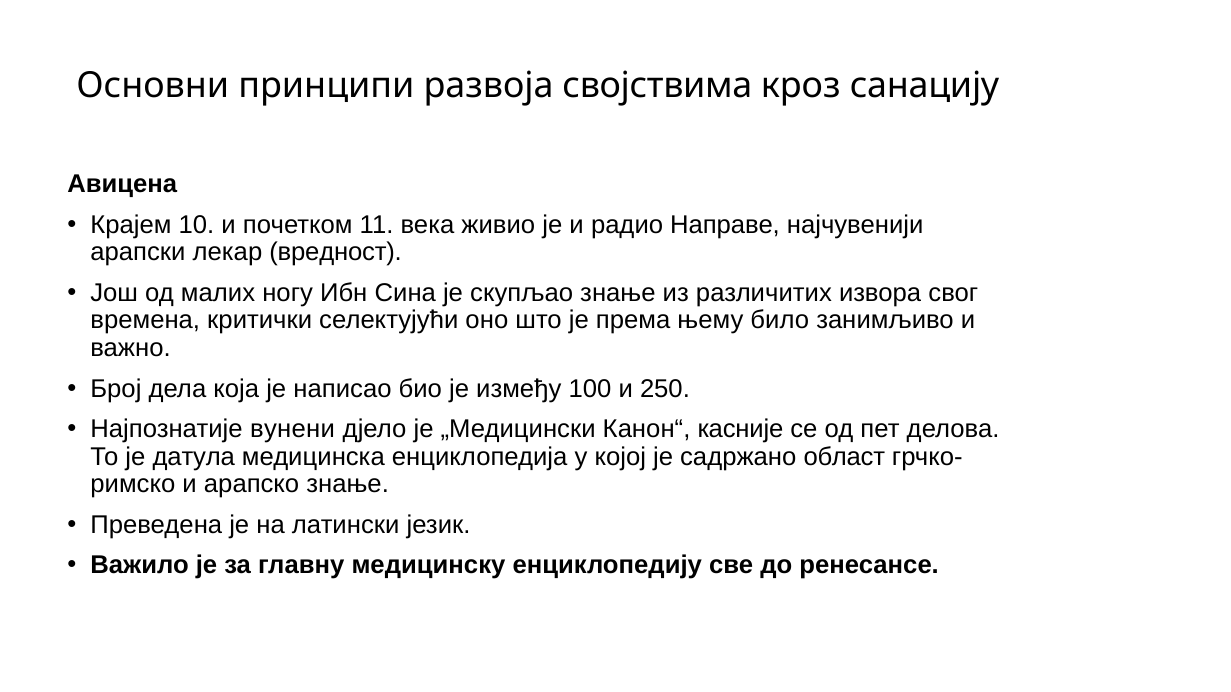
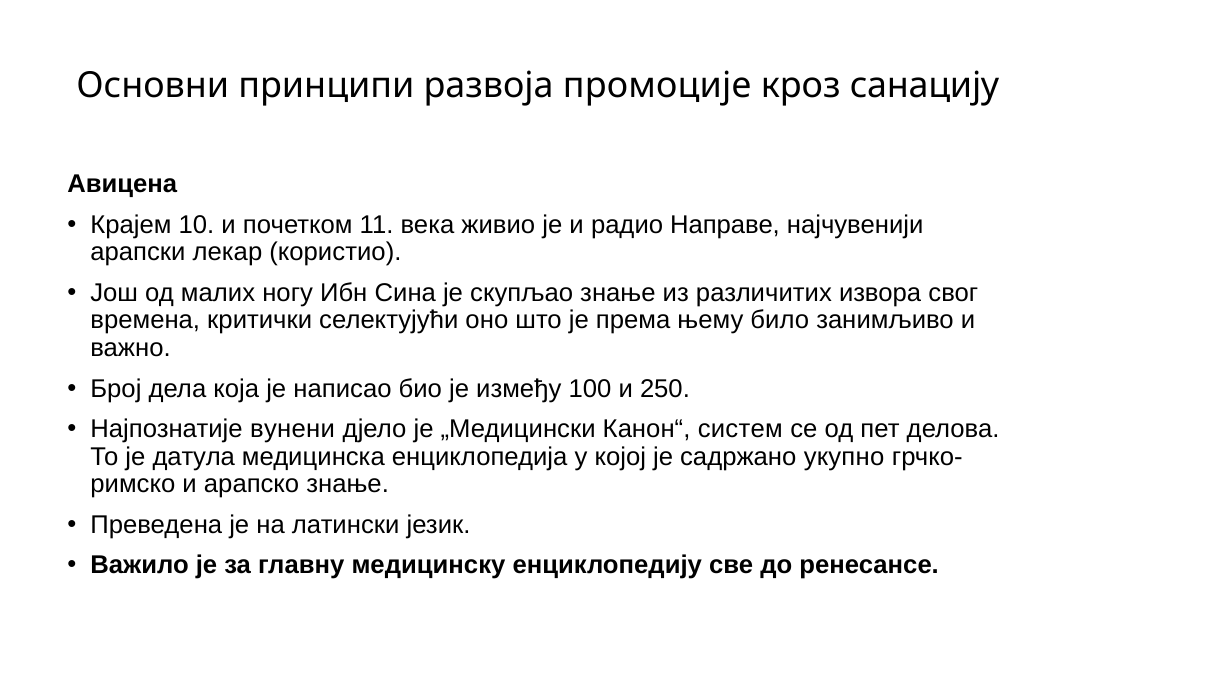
својствима: својствима -> промоције
вредност: вредност -> користио
касније: касније -> систем
област: област -> укупно
